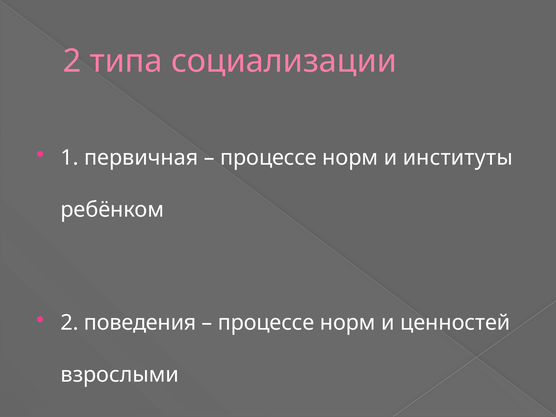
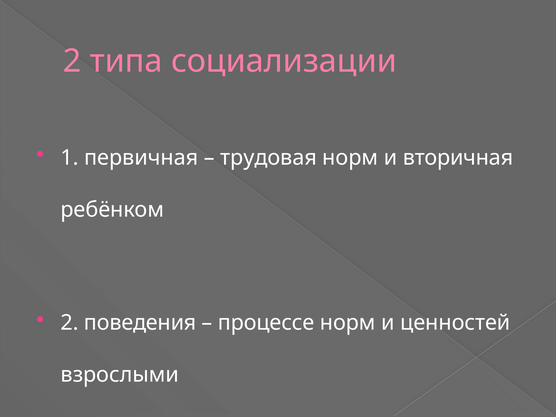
процессе at (269, 158): процессе -> трудовая
институты: институты -> вторичная
